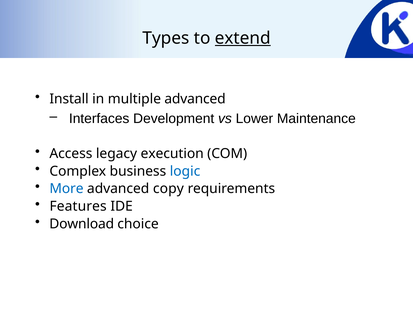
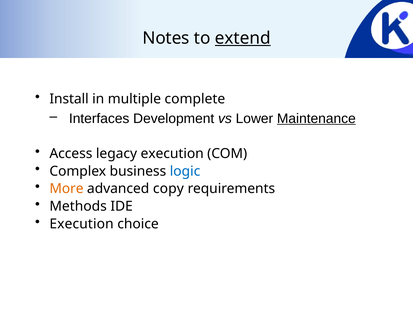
Types: Types -> Notes
multiple advanced: advanced -> complete
Maintenance underline: none -> present
More colour: blue -> orange
Features: Features -> Methods
Download at (82, 224): Download -> Execution
